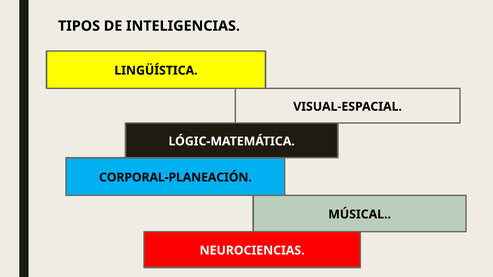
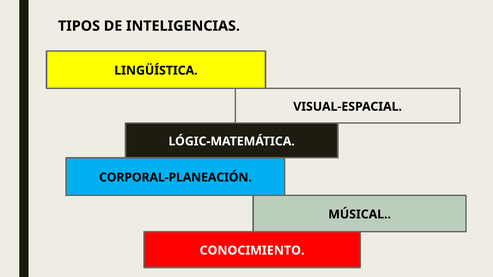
NEUROCIENCIAS: NEUROCIENCIAS -> CONOCIMIENTO
